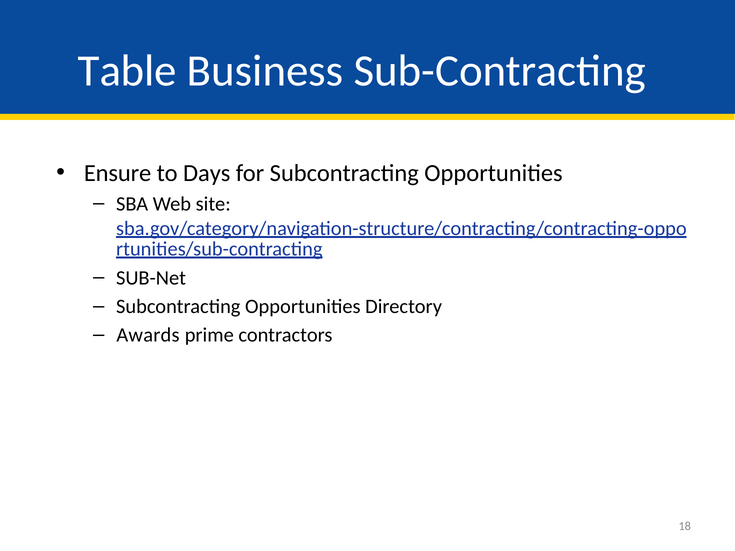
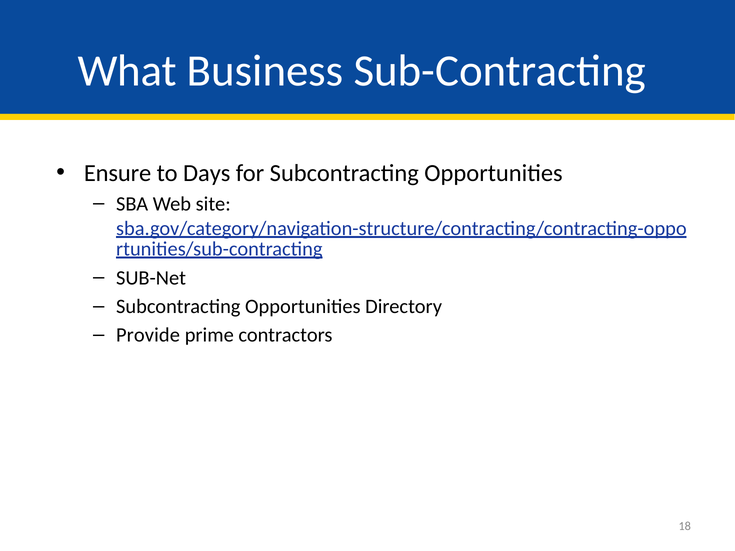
Table: Table -> What
Awards: Awards -> Provide
